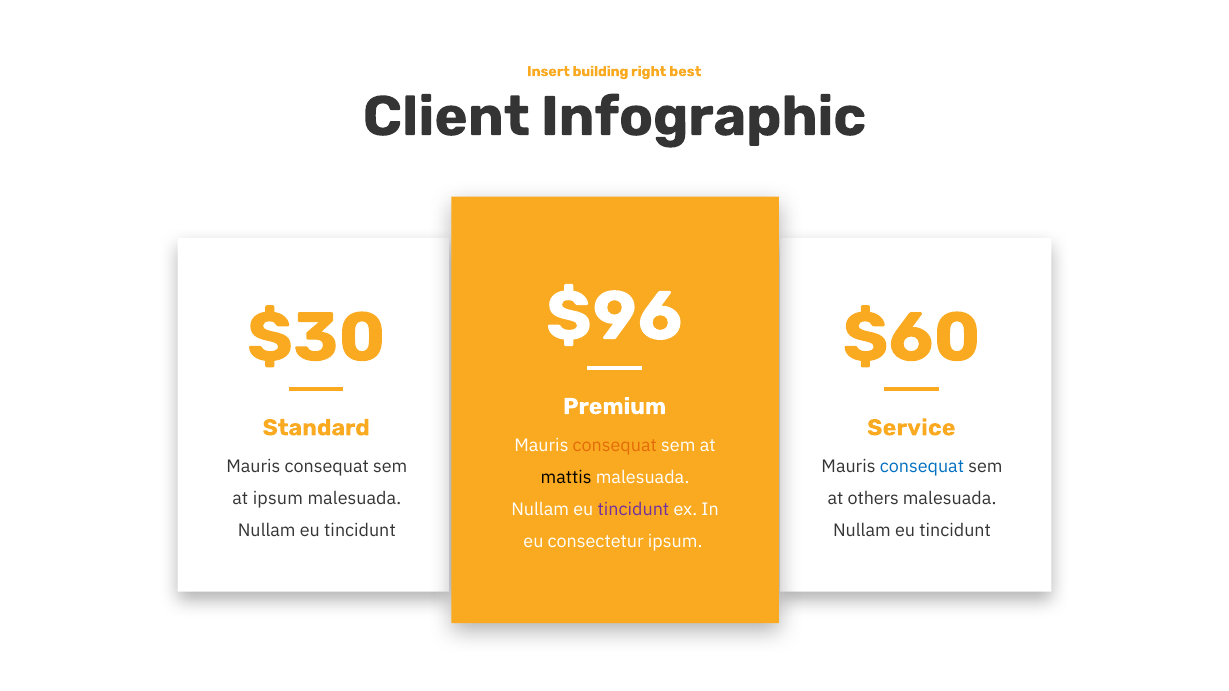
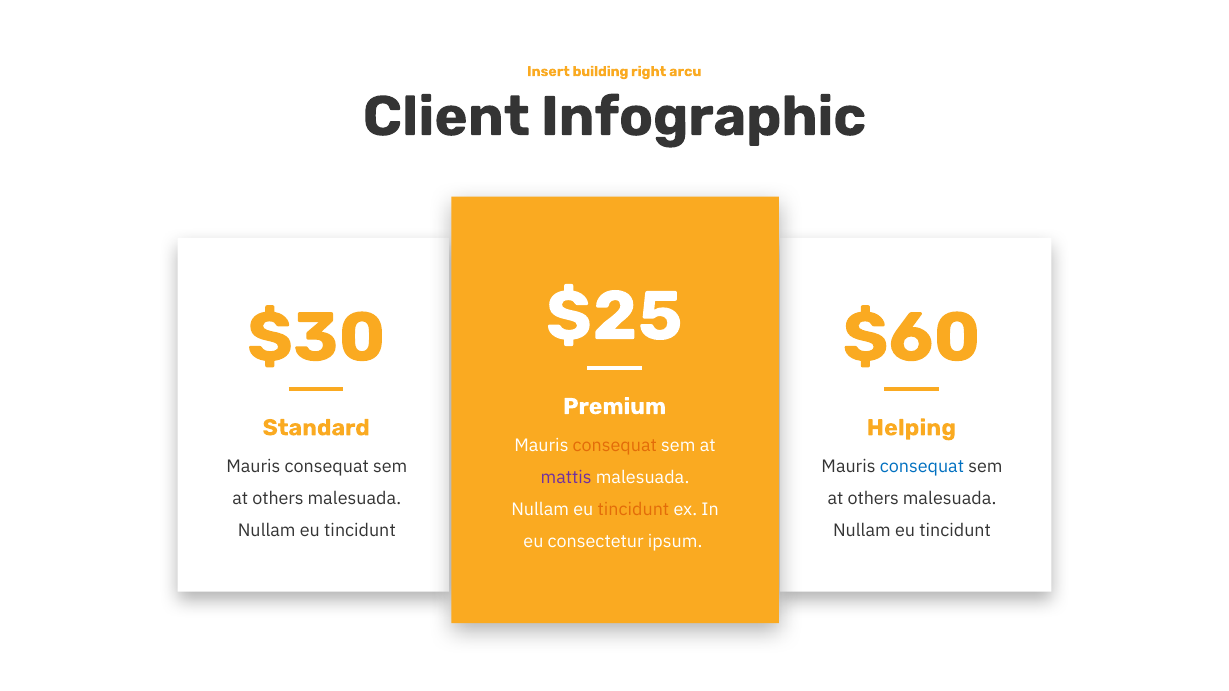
best: best -> arcu
$96: $96 -> $25
Service: Service -> Helping
mattis colour: black -> purple
ipsum at (278, 499): ipsum -> others
tincidunt at (633, 510) colour: purple -> orange
